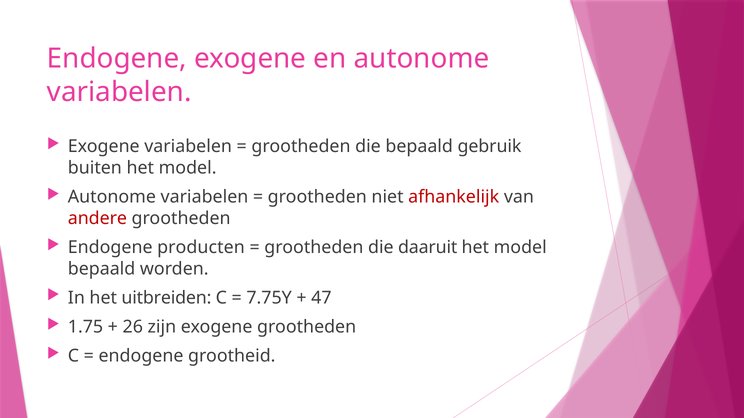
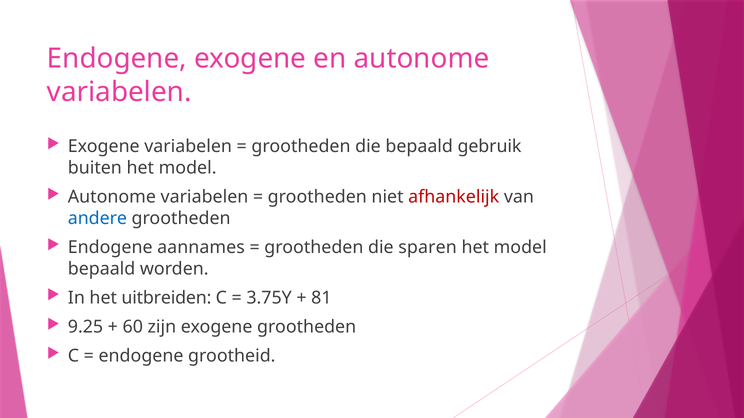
andere colour: red -> blue
producten: producten -> aannames
daaruit: daaruit -> sparen
7.75Y: 7.75Y -> 3.75Y
47: 47 -> 81
1.75: 1.75 -> 9.25
26: 26 -> 60
